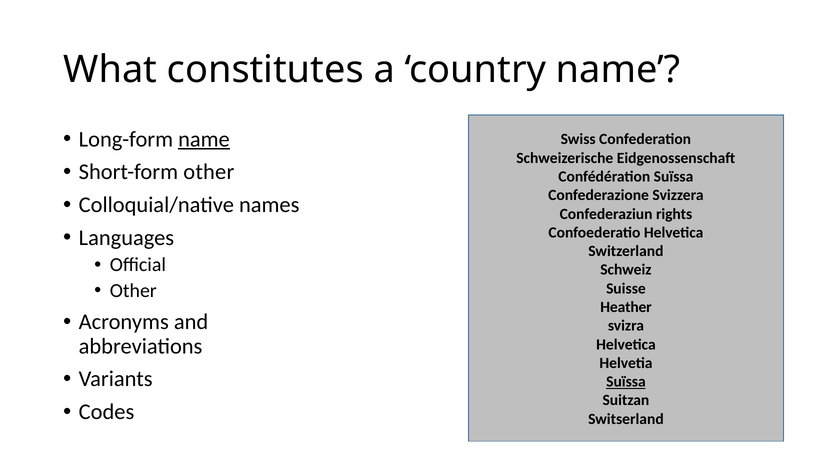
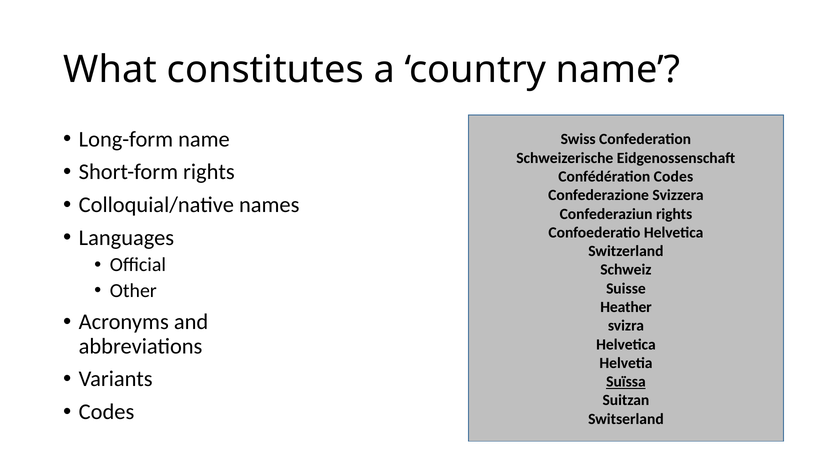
name at (204, 139) underline: present -> none
Short-form other: other -> rights
Confédération Suïssa: Suïssa -> Codes
